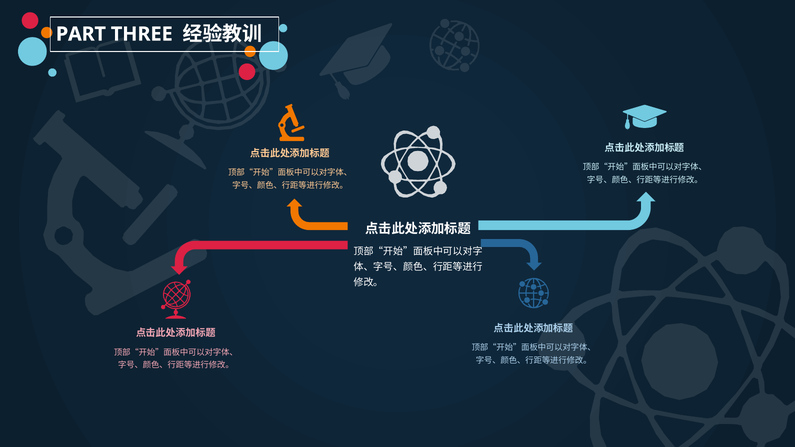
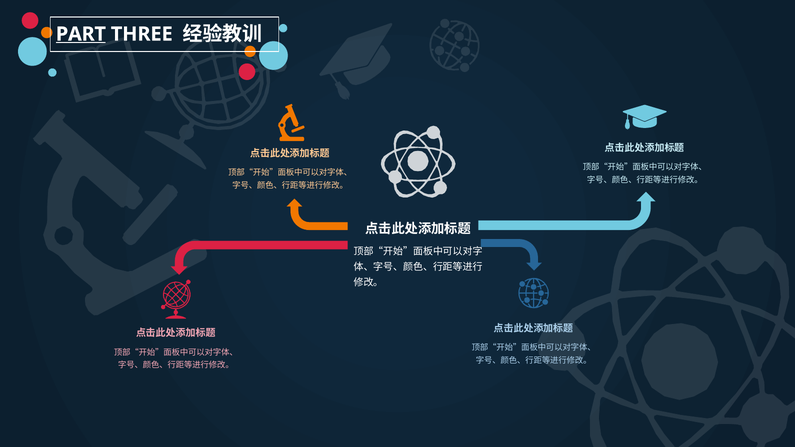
PART underline: none -> present
